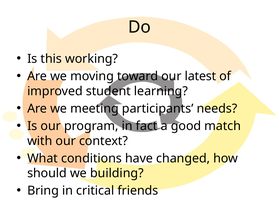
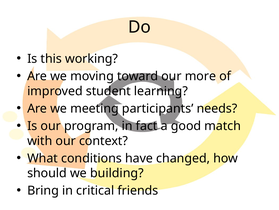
latest: latest -> more
